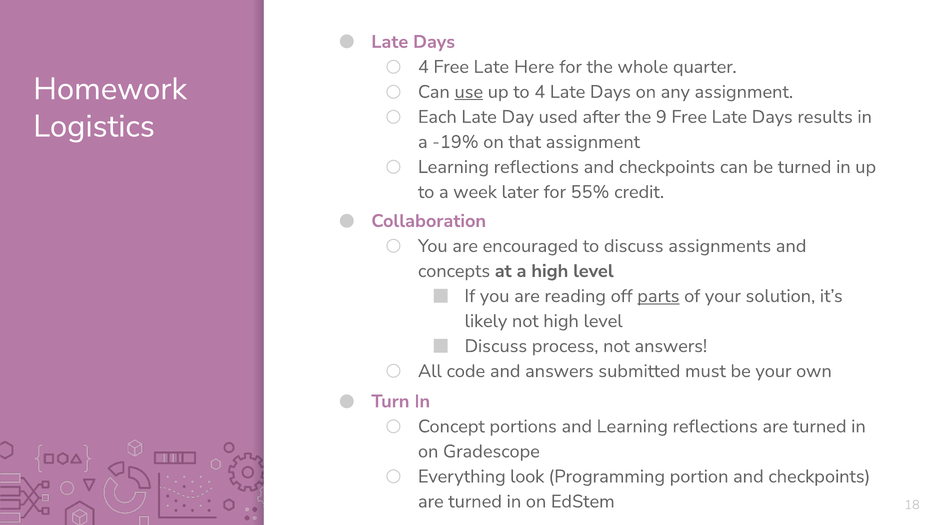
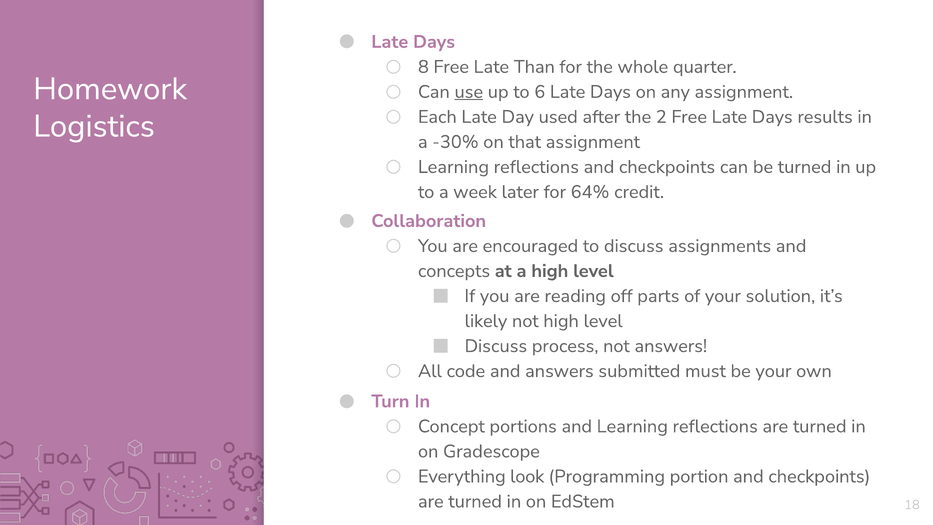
4 at (423, 67): 4 -> 8
Here: Here -> Than
to 4: 4 -> 6
9: 9 -> 2
-19%: -19% -> -30%
55%: 55% -> 64%
parts underline: present -> none
